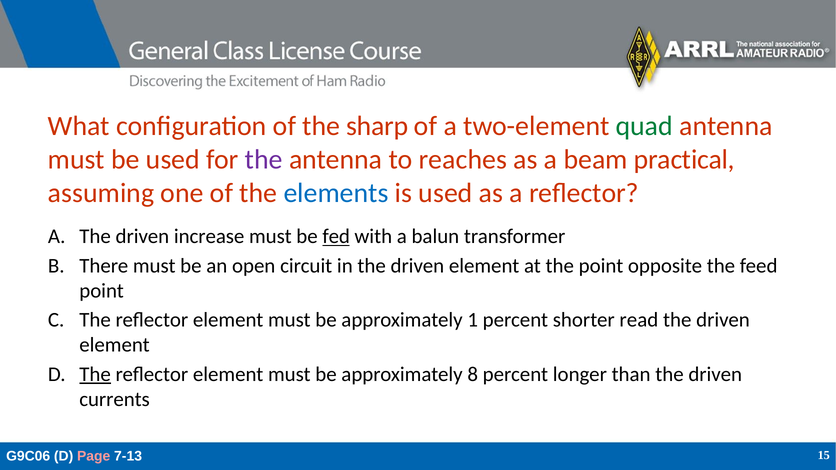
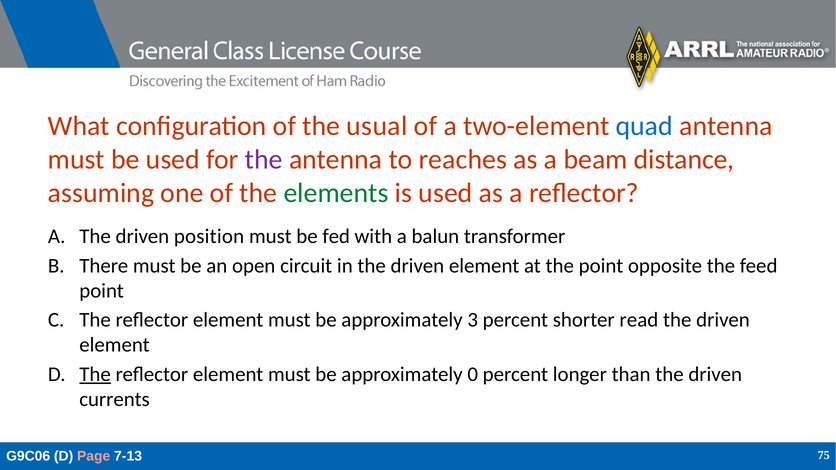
sharp: sharp -> usual
quad colour: green -> blue
practical: practical -> distance
elements colour: blue -> green
increase: increase -> position
fed underline: present -> none
1: 1 -> 3
8: 8 -> 0
15: 15 -> 75
